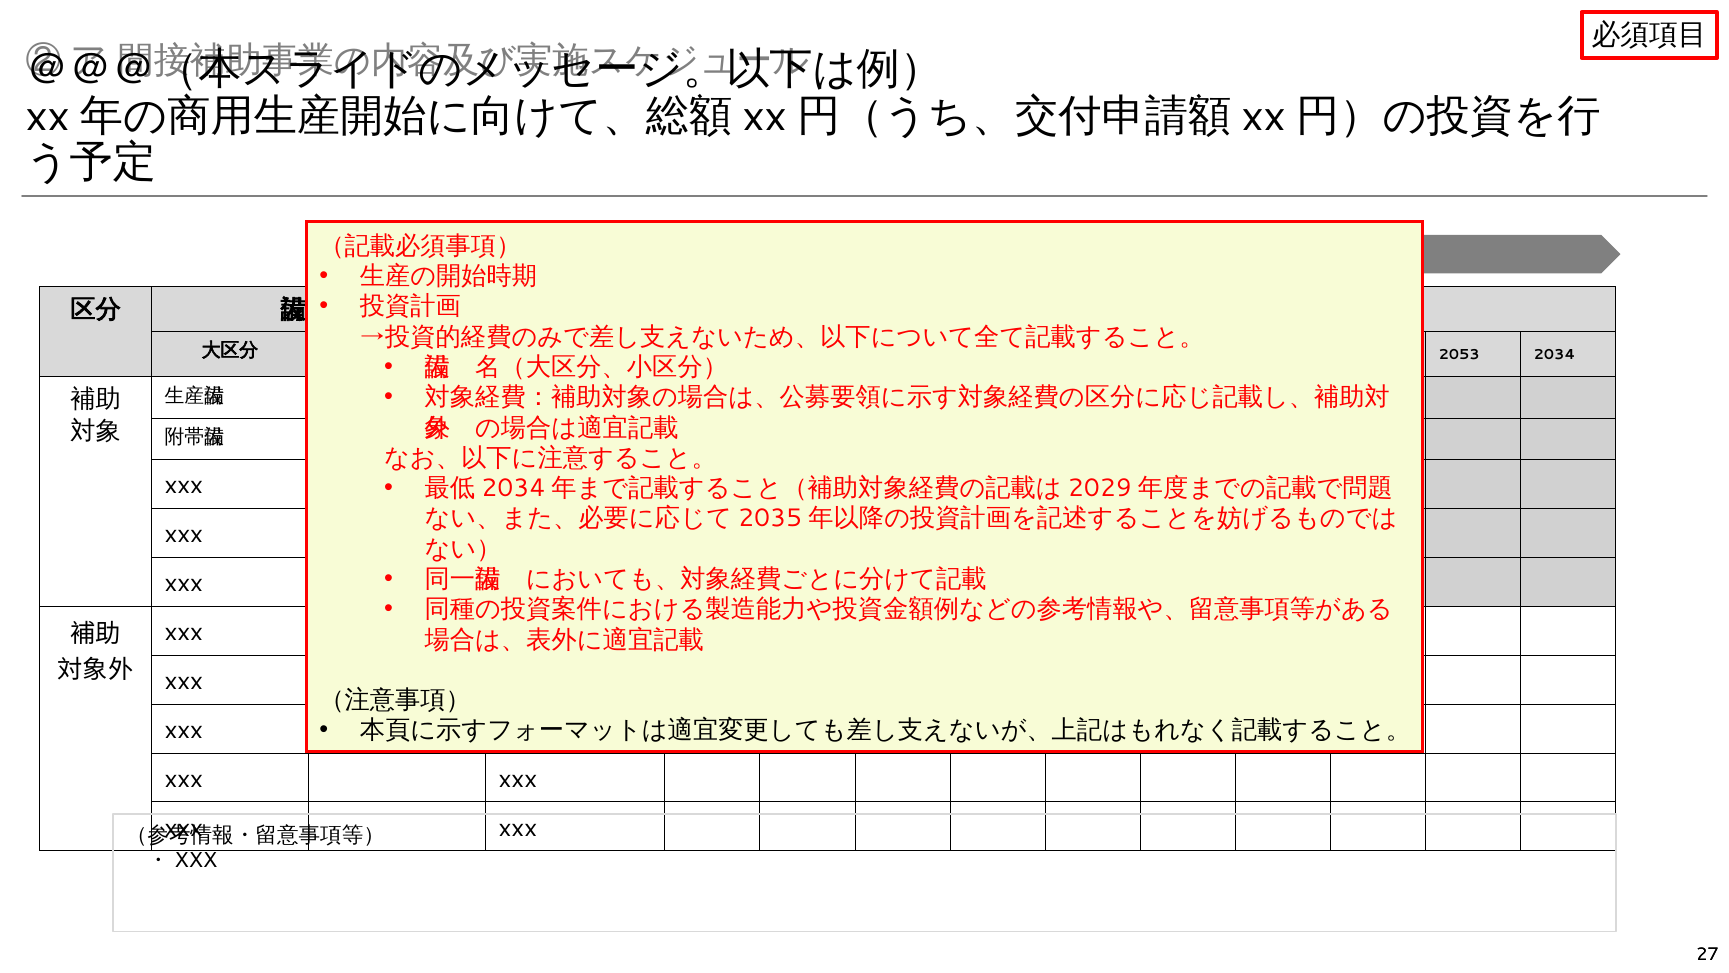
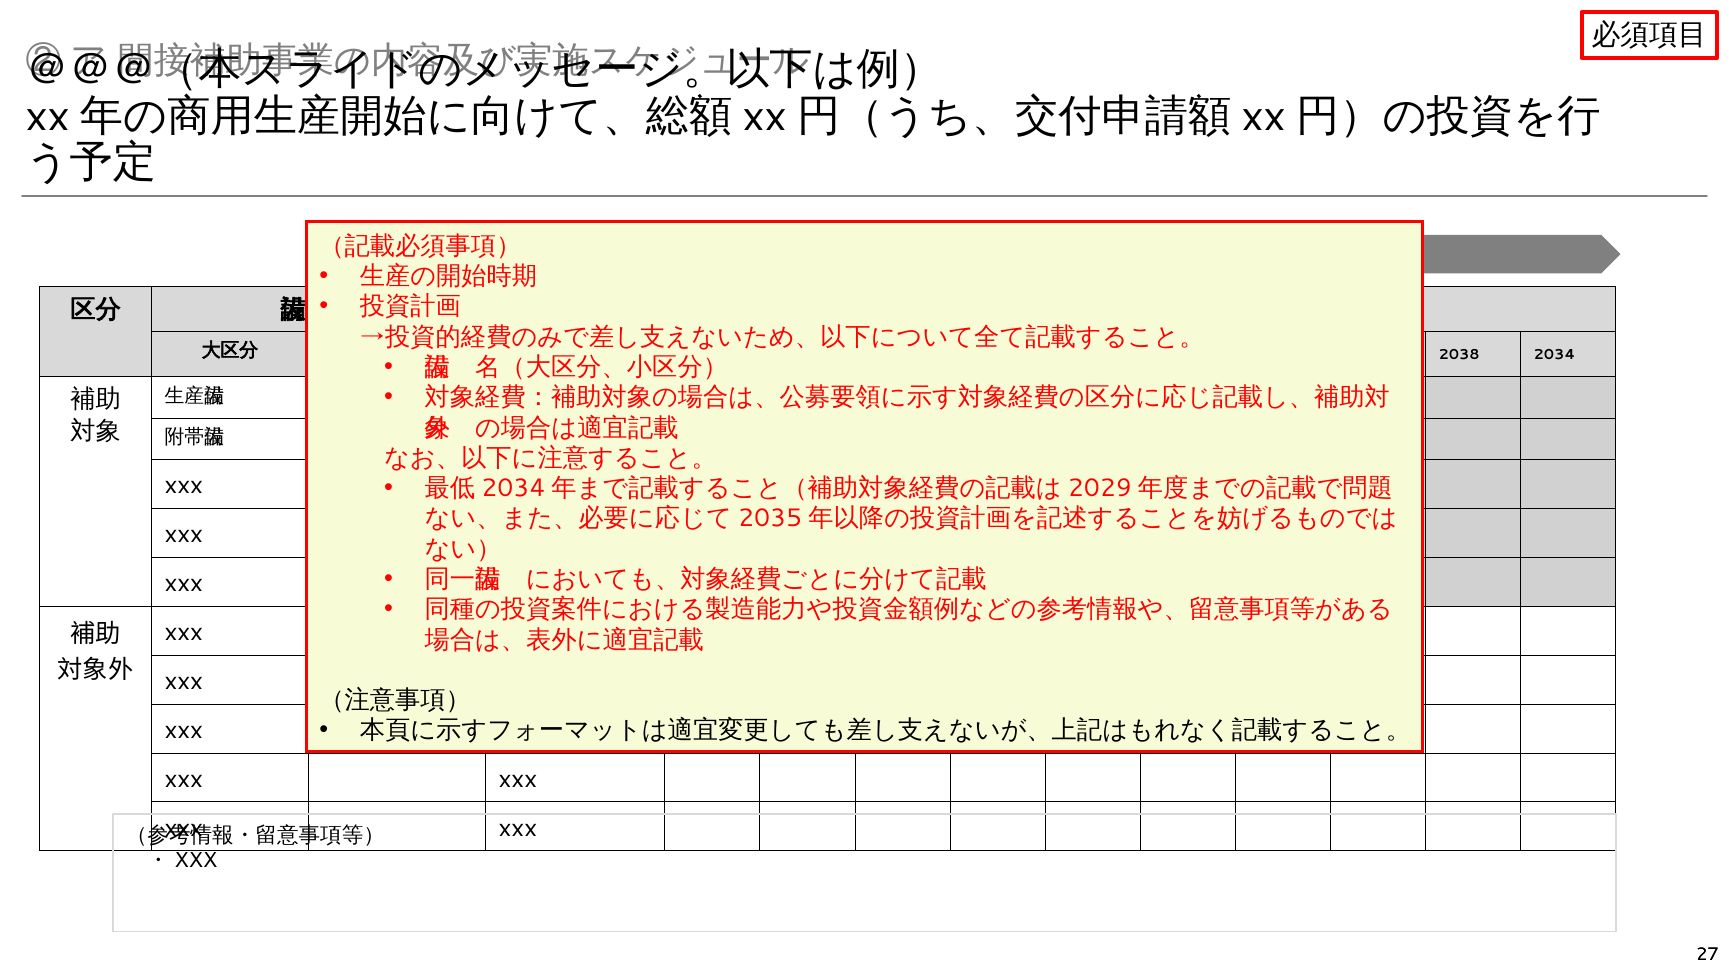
2053: 2053 -> 2038
